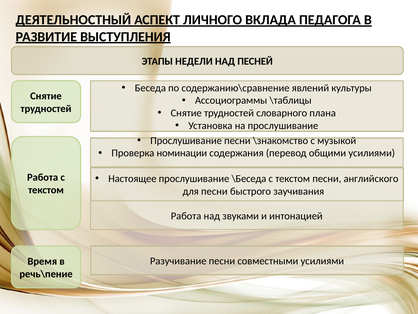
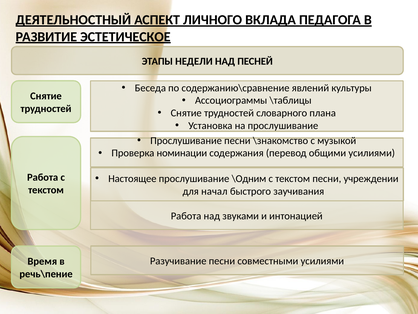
ВЫСТУПЛЕНИЯ: ВЫСТУПЛЕНИЯ -> ЭСТЕТИЧЕСКОЕ
\Беседа: \Беседа -> \Одним
английского: английского -> учреждении
для песни: песни -> начал
